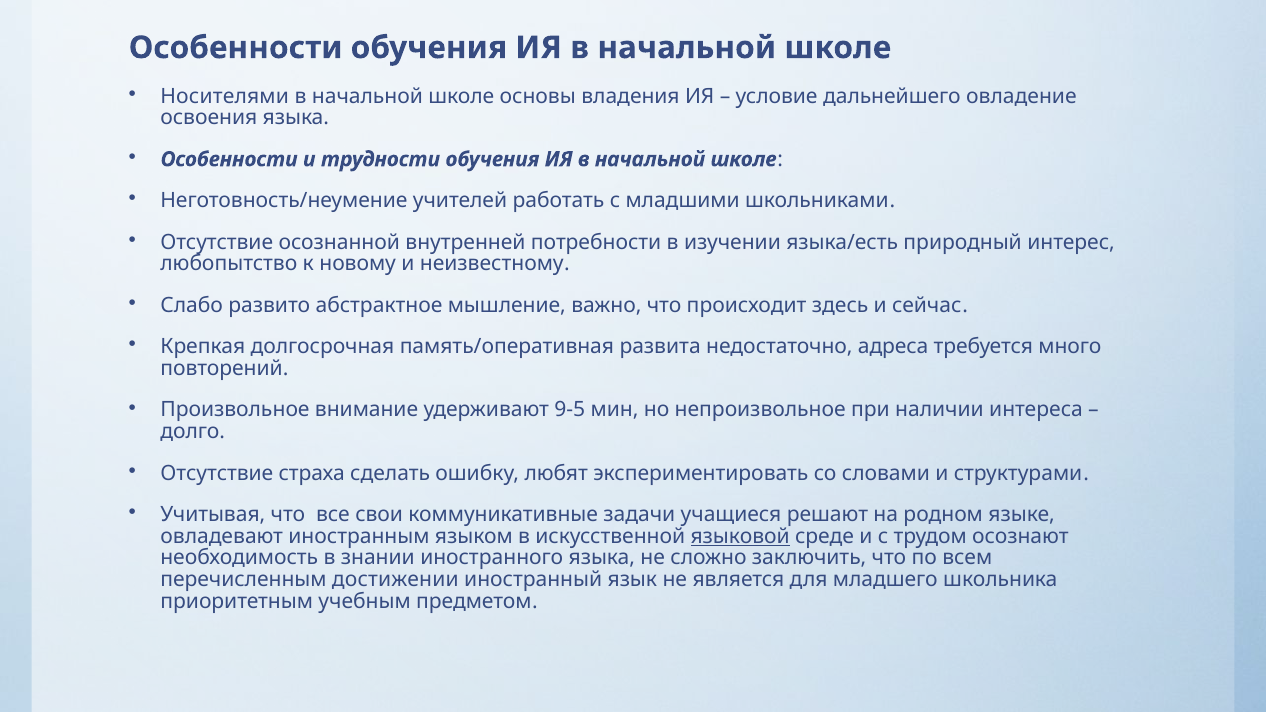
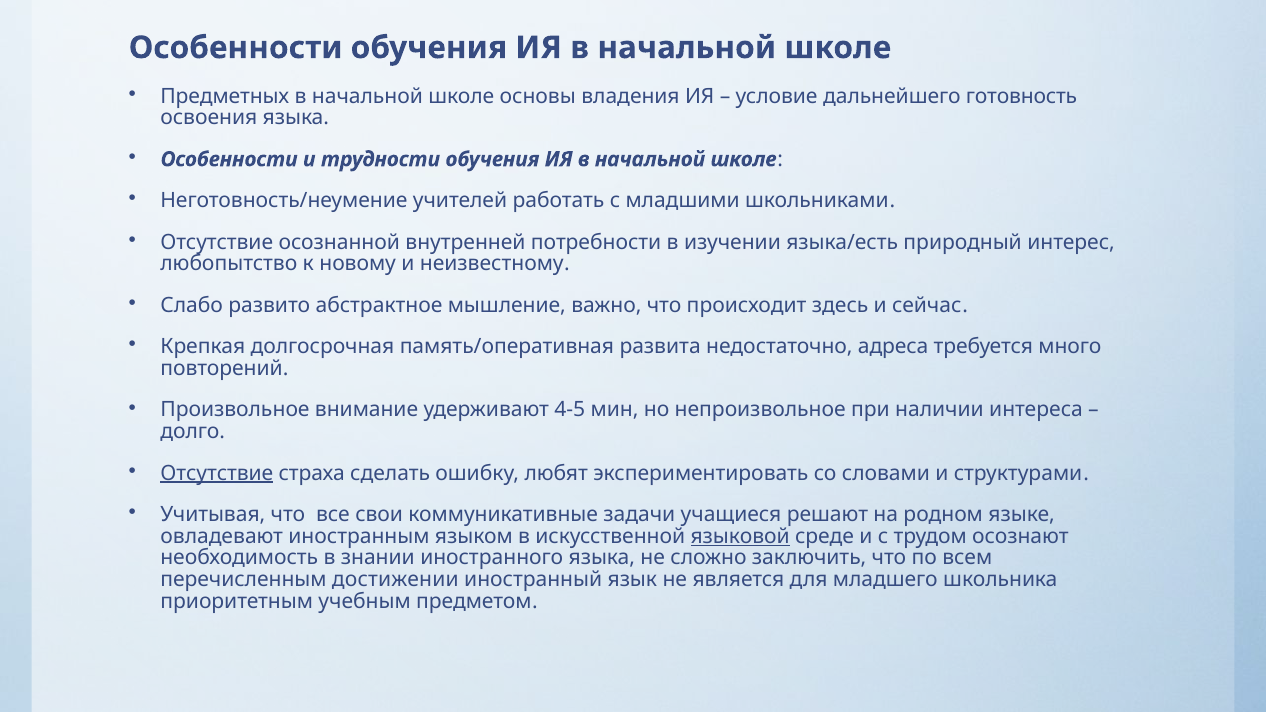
Носителями: Носителями -> Предметных
овладение: овладение -> готовность
9-5: 9-5 -> 4-5
Отсутствие at (217, 473) underline: none -> present
